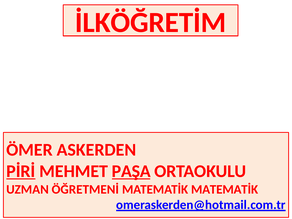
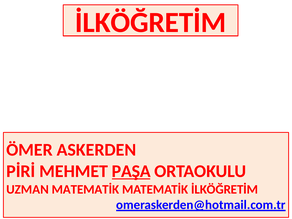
PİRİ underline: present -> none
UZMAN ÖĞRETMENİ: ÖĞRETMENİ -> MATEMATİK
MATEMATİK MATEMATİK: MATEMATİK -> İLKÖĞRETİM
